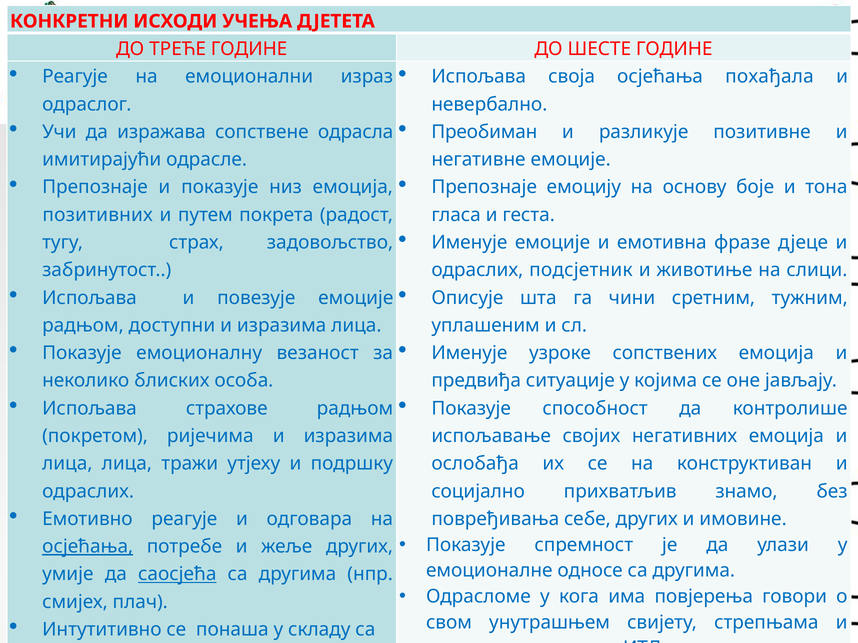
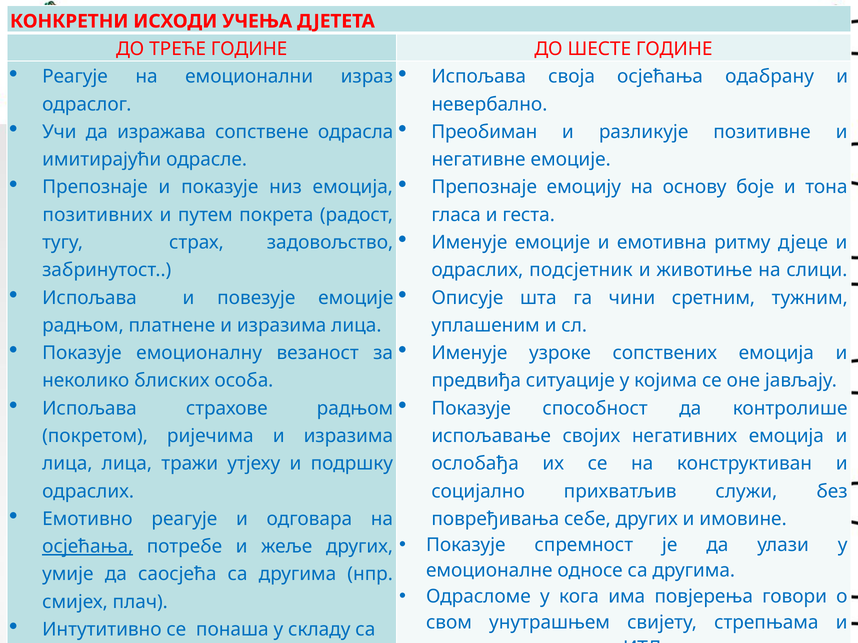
похађала: похађала -> одабрану
фразе: фразе -> ритму
доступни: доступни -> платнене
знамо: знамо -> служи
саосјећа underline: present -> none
